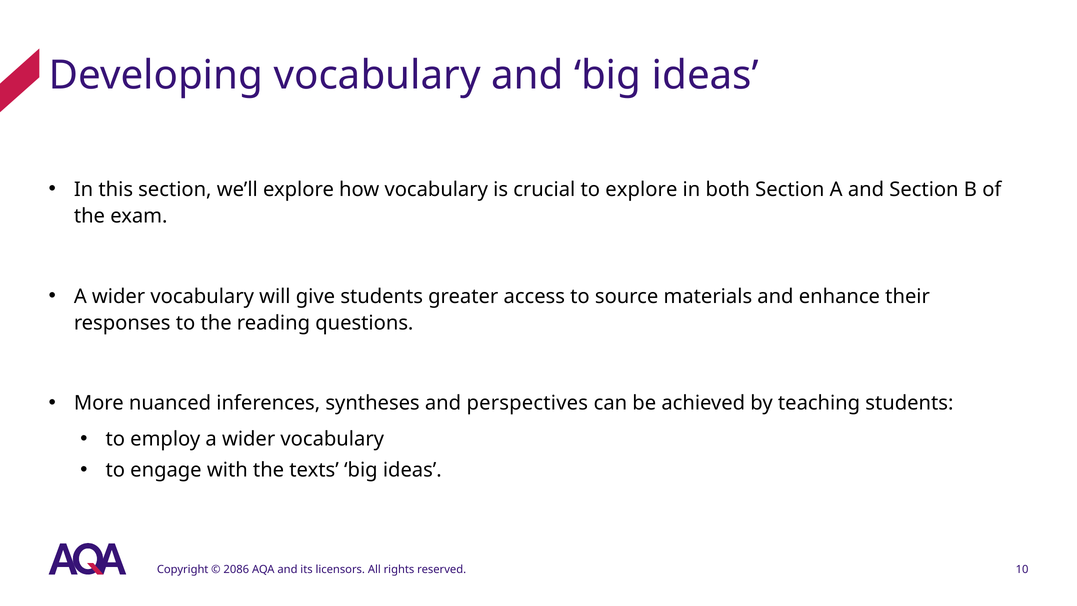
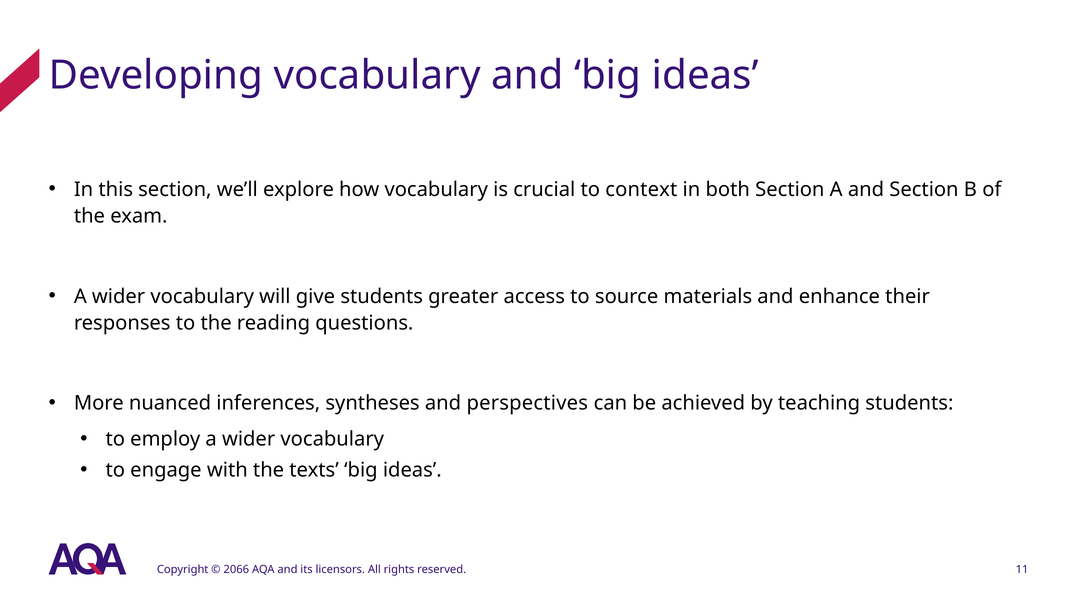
to explore: explore -> context
2086: 2086 -> 2066
10: 10 -> 11
